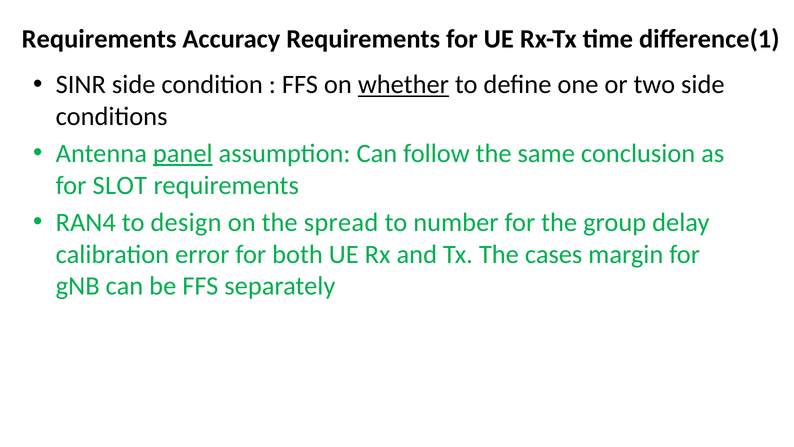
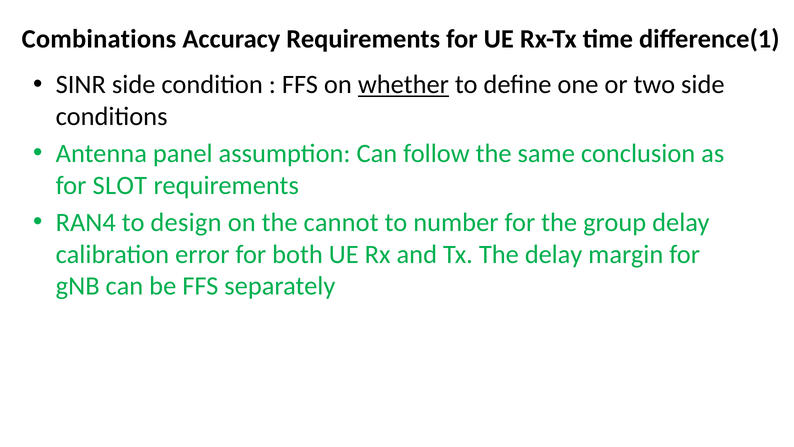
Requirements at (99, 39): Requirements -> Combinations
panel underline: present -> none
spread: spread -> cannot
The cases: cases -> delay
